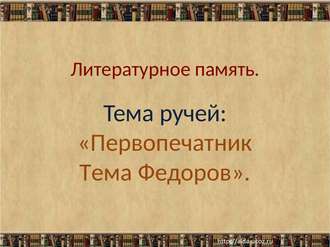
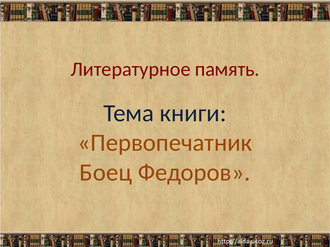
ручей: ручей -> книги
Тема at (106, 173): Тема -> Боец
